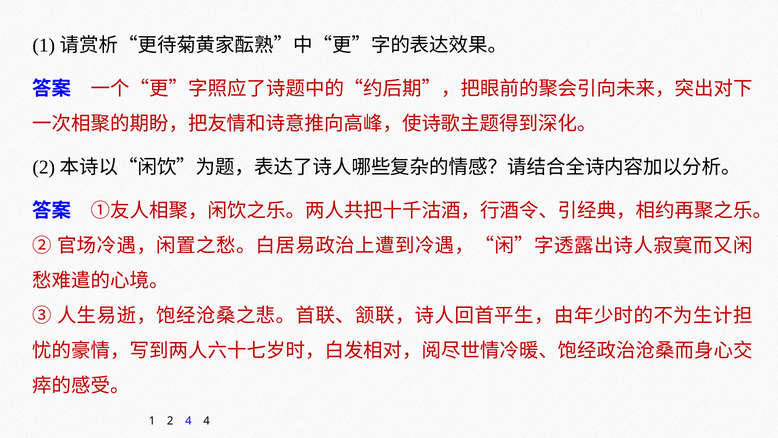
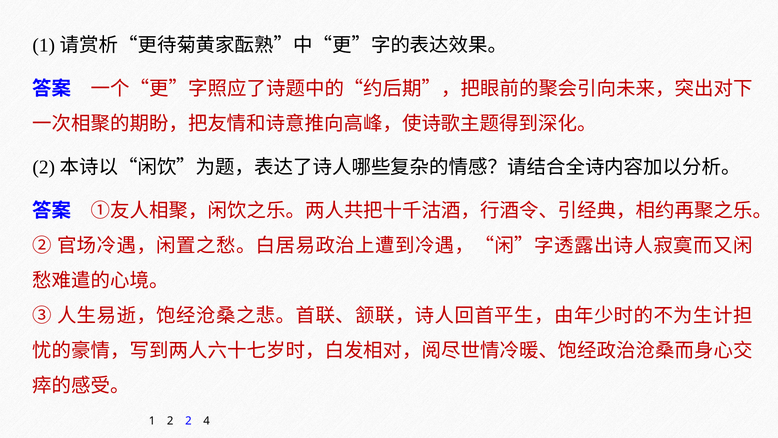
2 4: 4 -> 2
